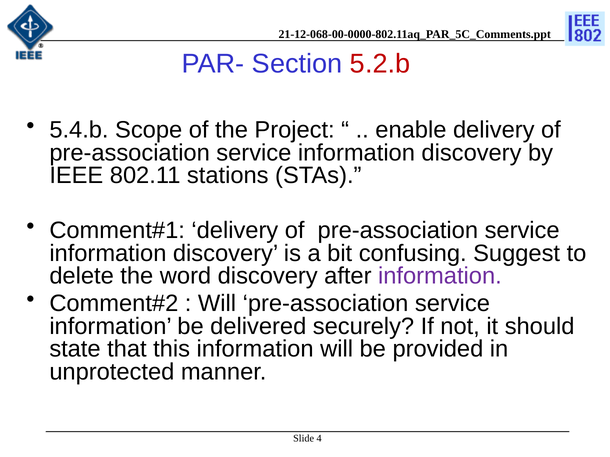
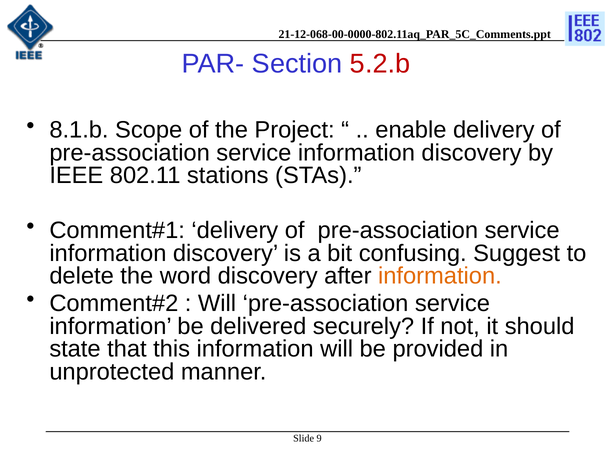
5.4.b: 5.4.b -> 8.1.b
information at (440, 276) colour: purple -> orange
4: 4 -> 9
